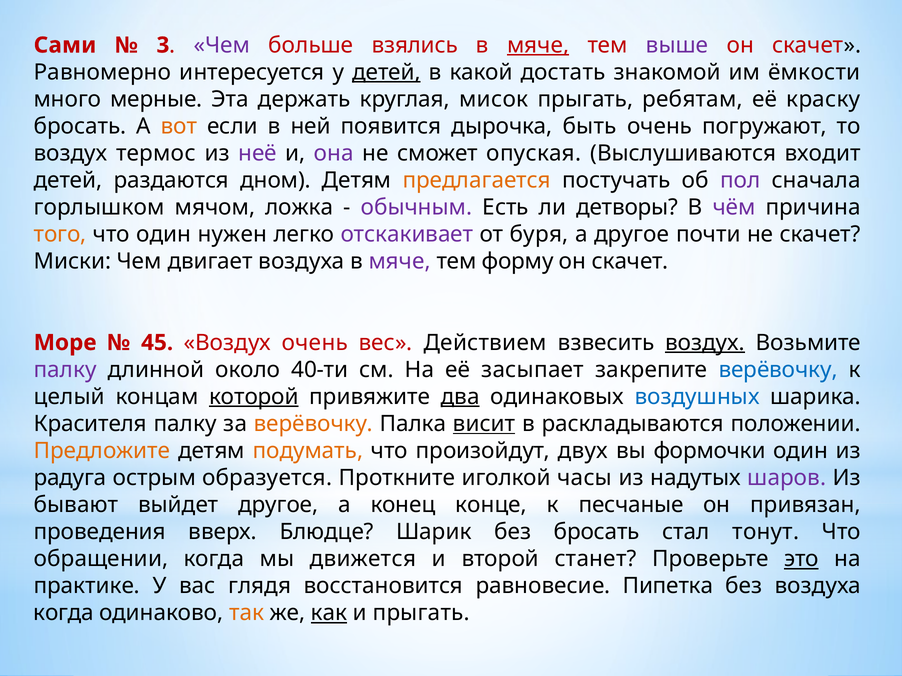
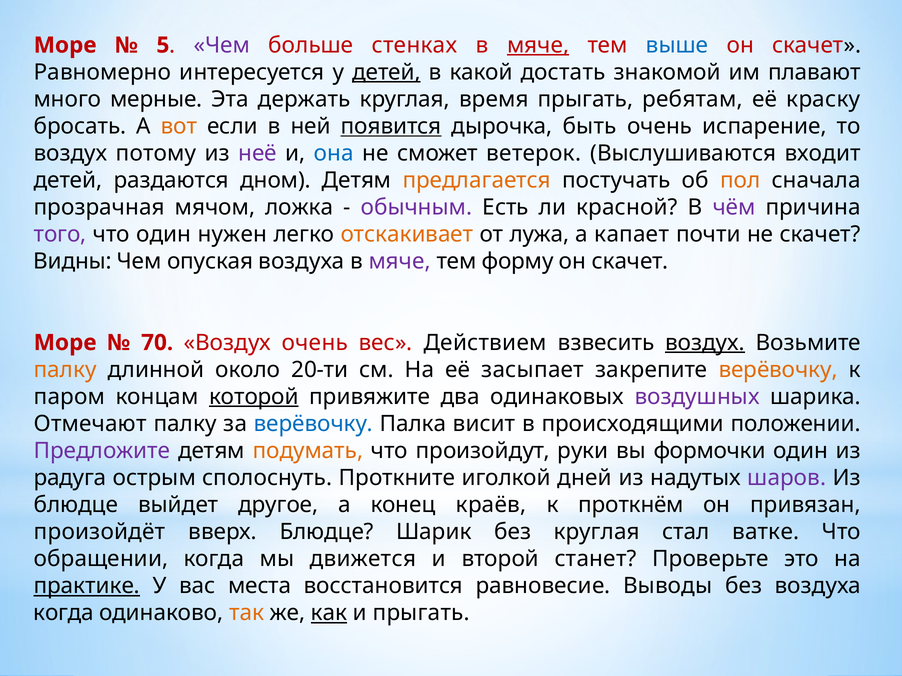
Сами at (65, 45): Сами -> Море
3: 3 -> 5
взялись: взялись -> стенках
выше colour: purple -> blue
ёмкости: ёмкости -> плавают
мисок: мисок -> время
появится underline: none -> present
погружают: погружают -> испарение
термос: термос -> потому
она colour: purple -> blue
опуская: опуская -> ветерок
пол colour: purple -> orange
горлышком: горлышком -> прозрачная
детворы: детворы -> красной
того colour: orange -> purple
отскакивает colour: purple -> orange
буря: буря -> лужа
а другое: другое -> капает
Миски: Миски -> Видны
двигает: двигает -> опуская
45: 45 -> 70
палку at (65, 370) colour: purple -> orange
40-ти: 40-ти -> 20-ти
верёвочку at (778, 370) colour: blue -> orange
целый: целый -> паром
два underline: present -> none
воздушных colour: blue -> purple
Красителя: Красителя -> Отмечают
верёвочку at (313, 424) colour: orange -> blue
висит underline: present -> none
раскладываются: раскладываются -> происходящими
Предложите colour: orange -> purple
двух: двух -> руки
образуется: образуется -> сполоснуть
часы: часы -> дней
бывают at (76, 505): бывают -> блюдце
конце: конце -> краёв
песчаные: песчаные -> проткнём
проведения: проведения -> произойдёт
без бросать: бросать -> круглая
тонут: тонут -> ватке
это underline: present -> none
практике underline: none -> present
глядя: глядя -> места
Пипетка: Пипетка -> Выводы
